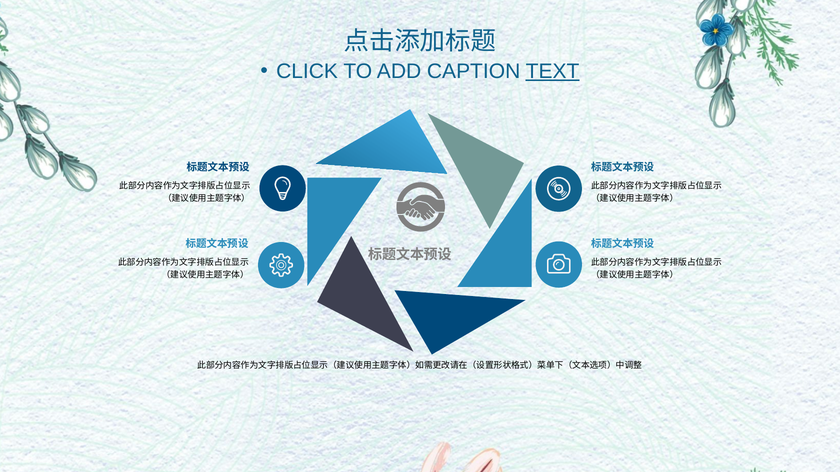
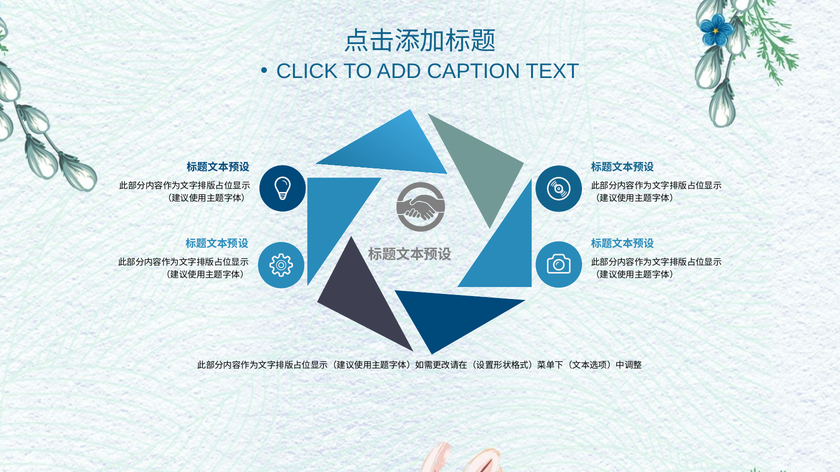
TEXT underline: present -> none
